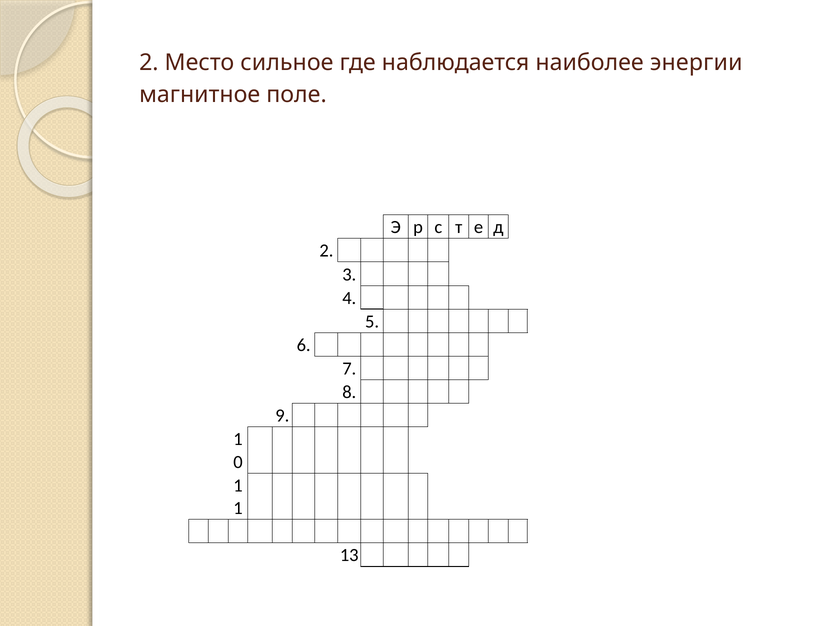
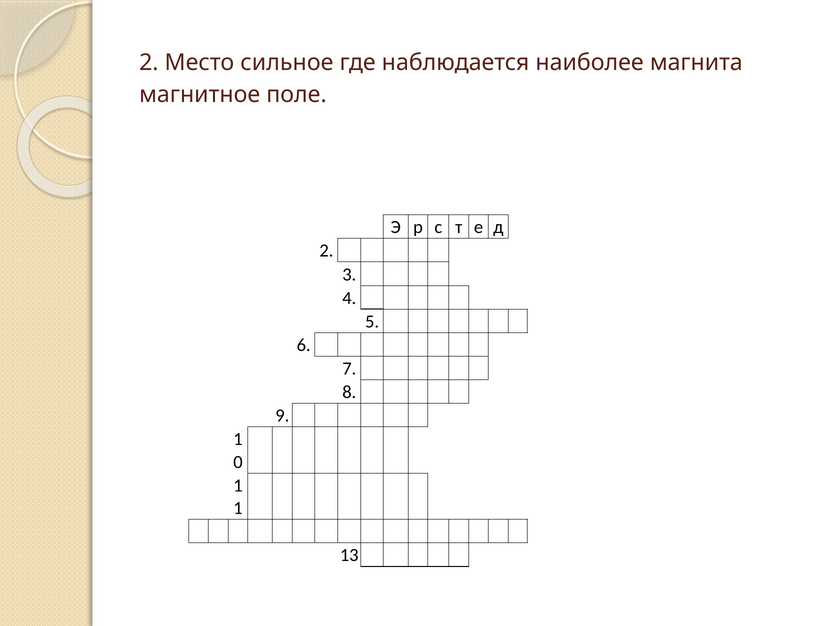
энергии: энергии -> магнита
